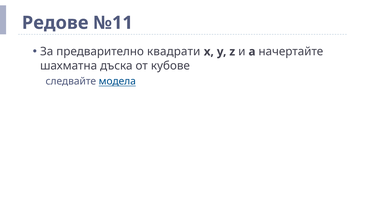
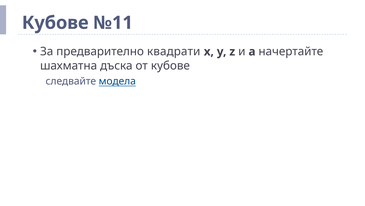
Редове at (55, 23): Редове -> Кубове
